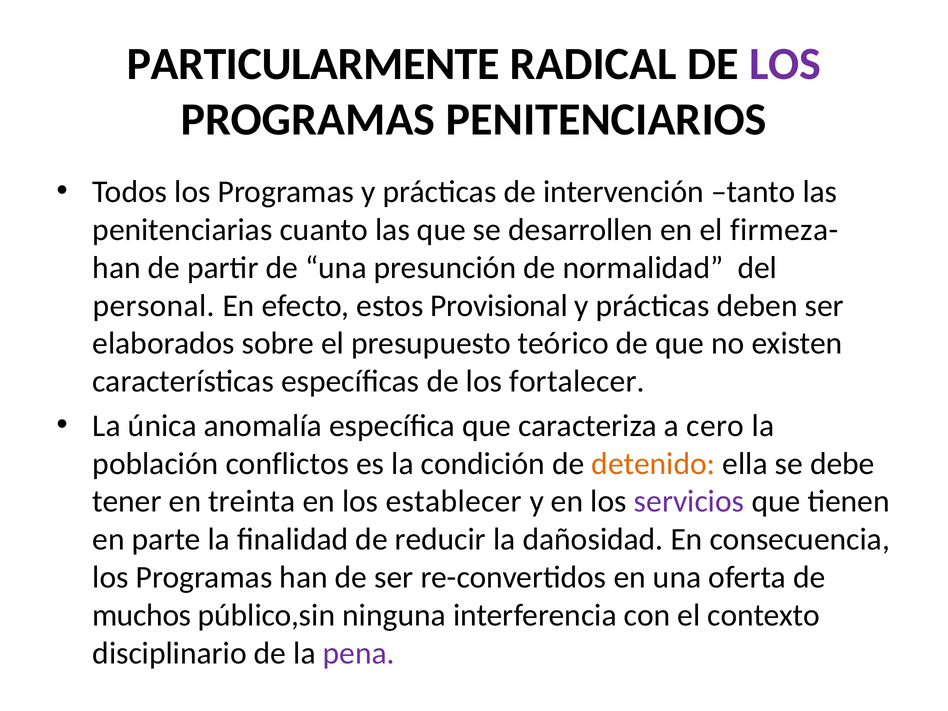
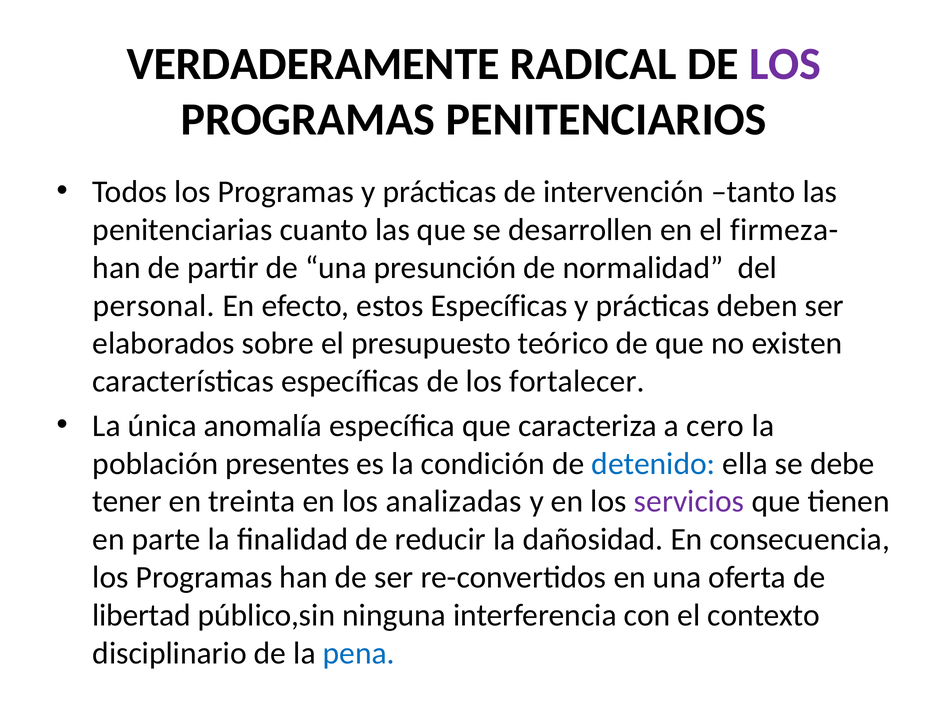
PARTICULARMENTE: PARTICULARMENTE -> VERDADERAMENTE
estos Provisional: Provisional -> Específicas
conflictos: conflictos -> presentes
detenido colour: orange -> blue
establecer: establecer -> analizadas
muchos: muchos -> libertad
pena colour: purple -> blue
